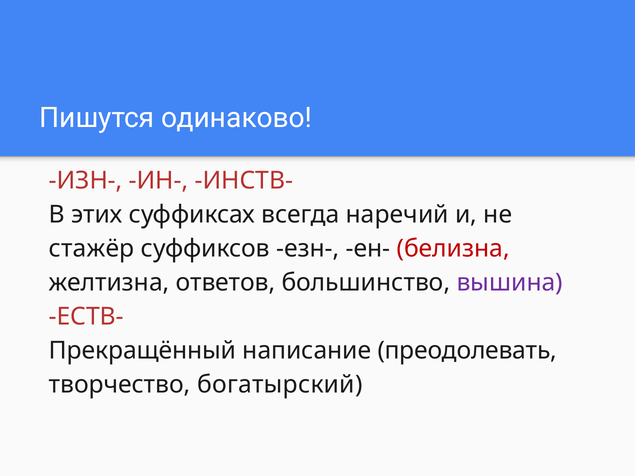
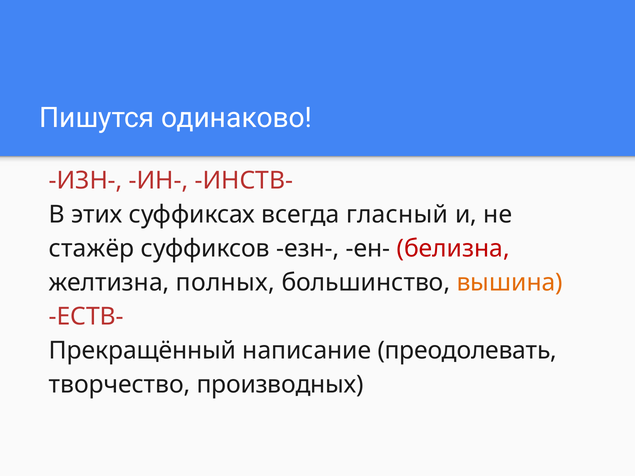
наречий: наречий -> гласный
ответов: ответов -> полных
вышина colour: purple -> orange
богатырский: богатырский -> производных
